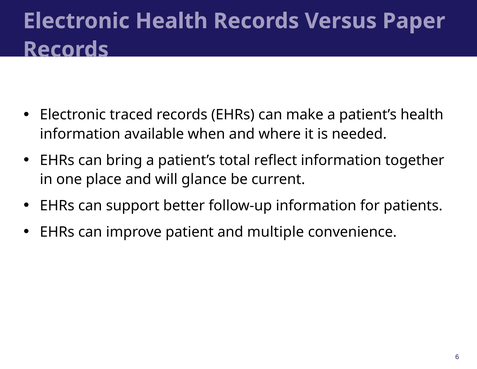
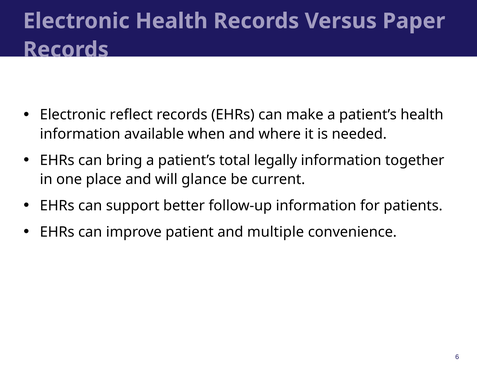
traced: traced -> reflect
reflect: reflect -> legally
